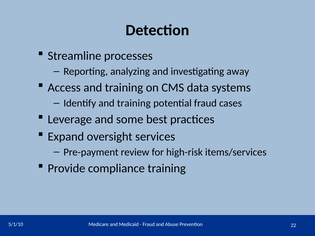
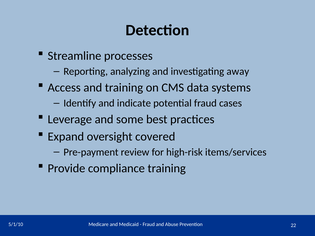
Identify and training: training -> indicate
services: services -> covered
